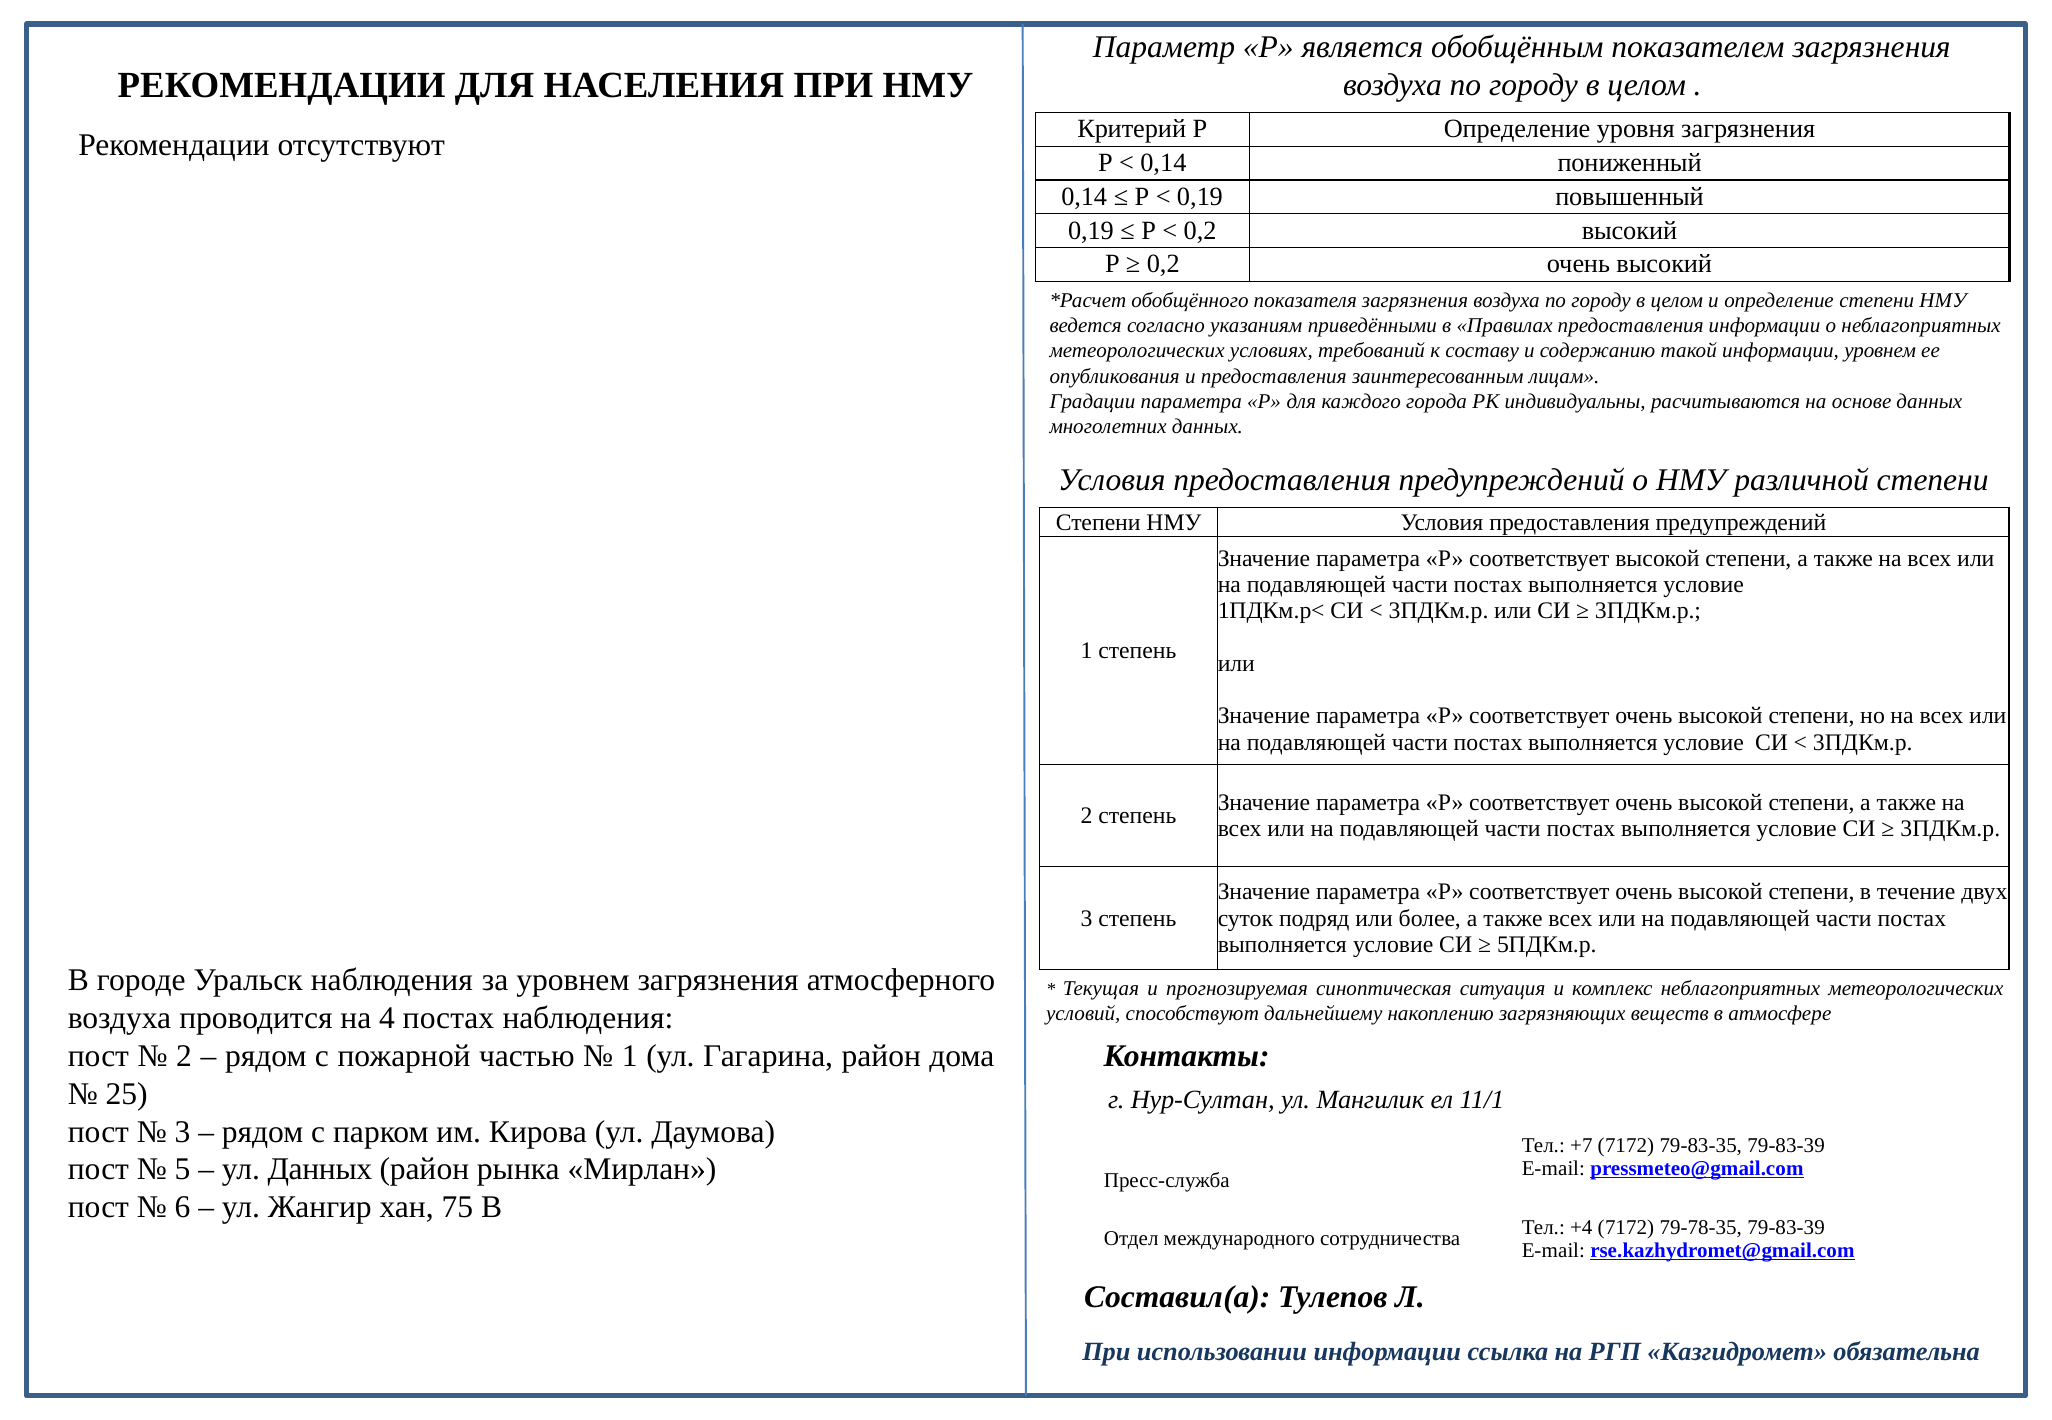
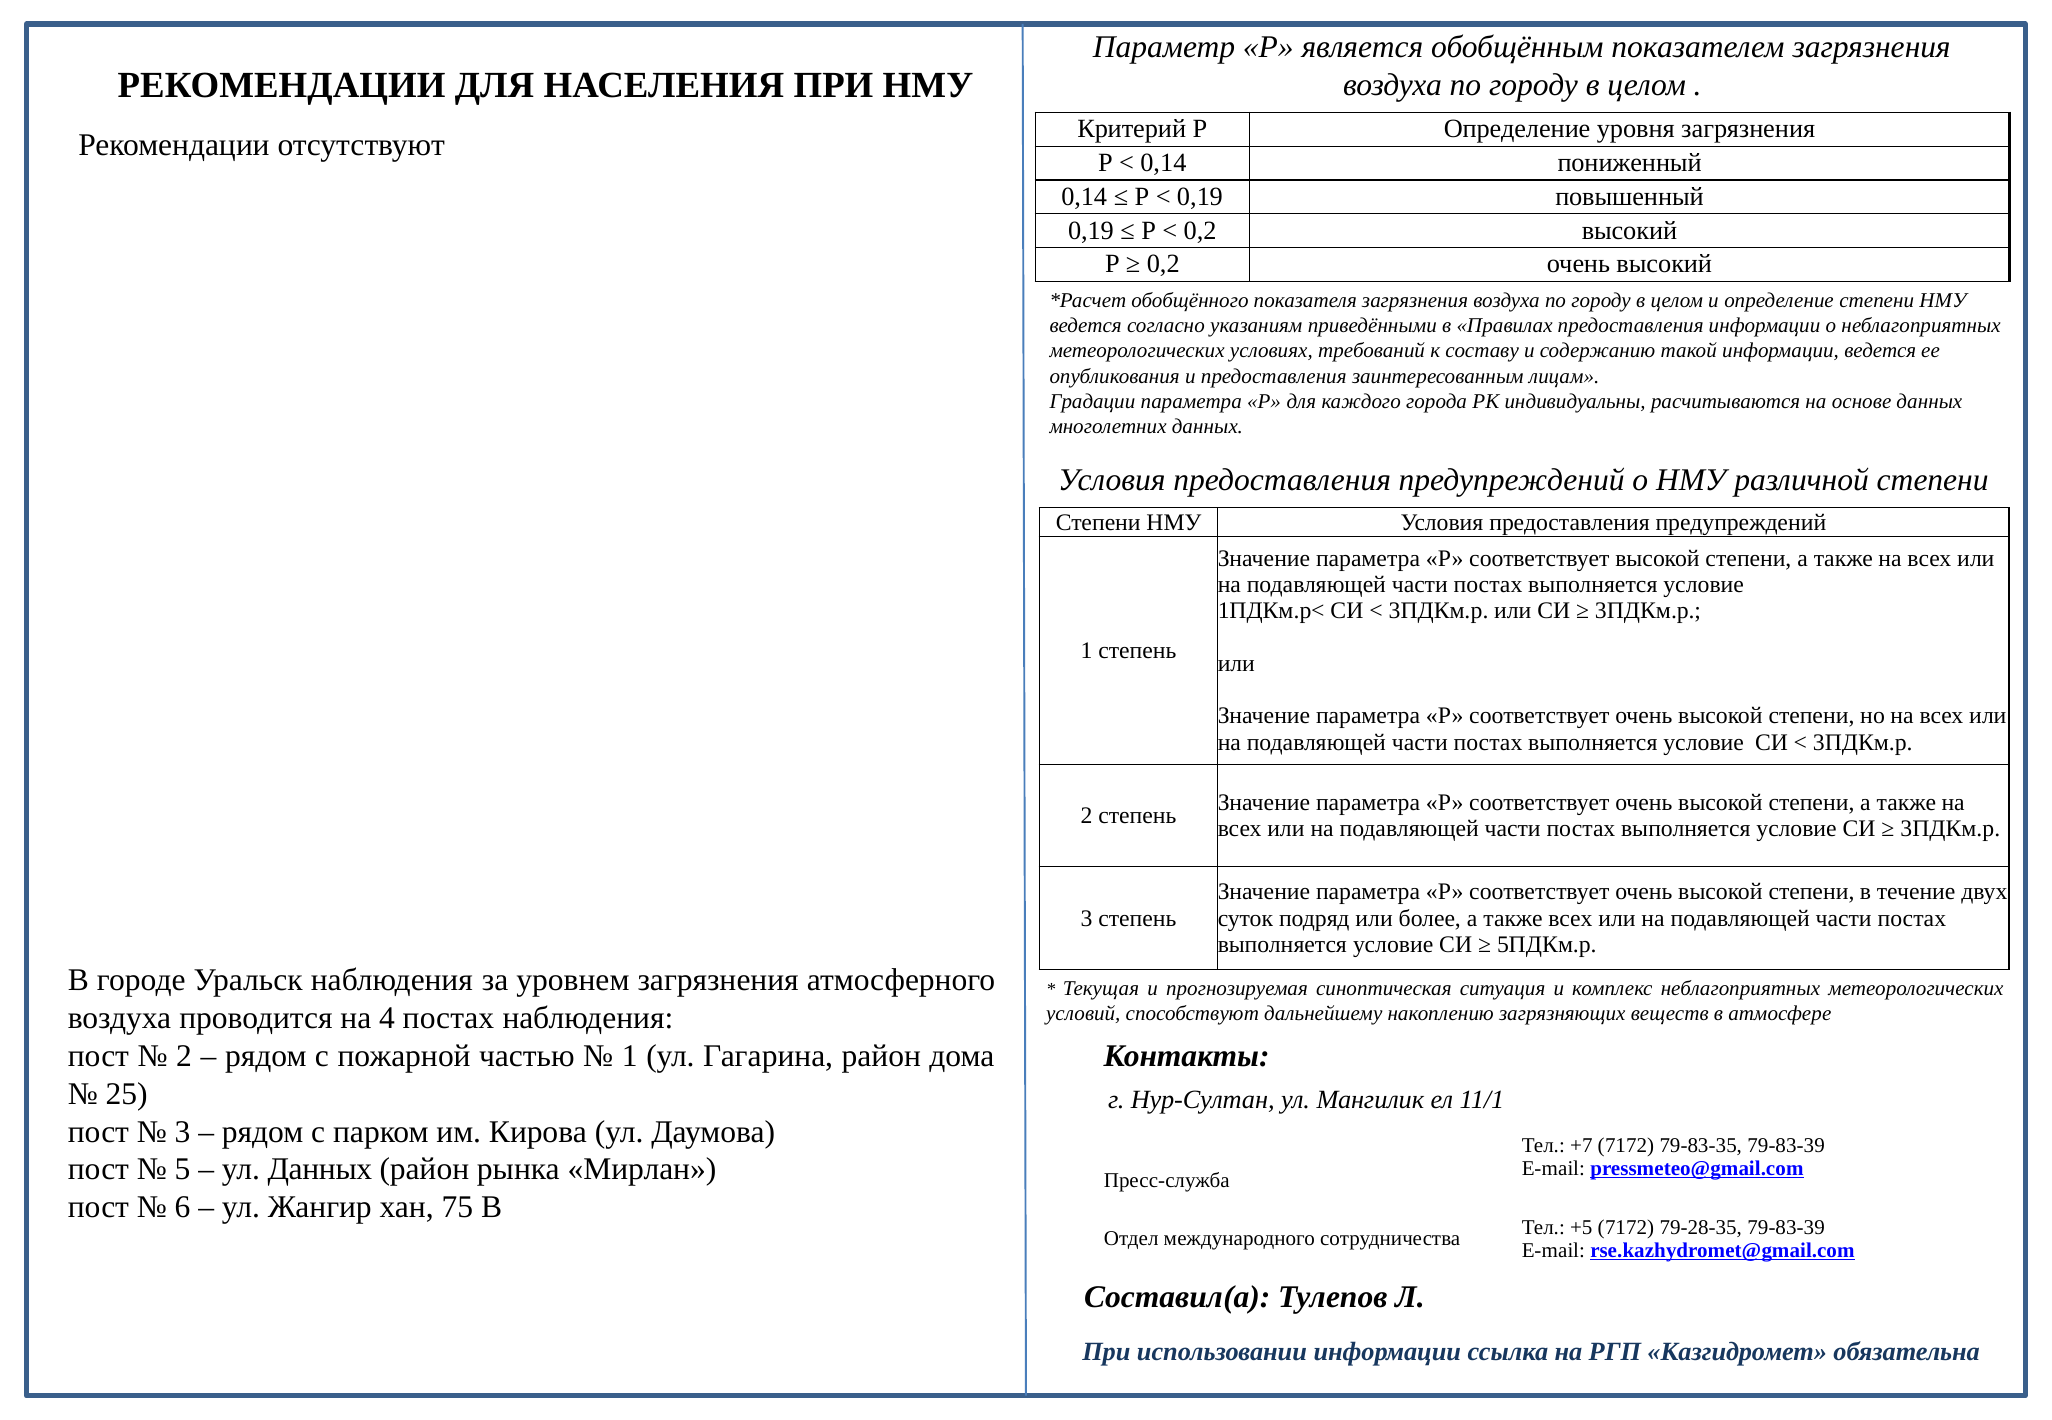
информации уровнем: уровнем -> ведется
+4: +4 -> +5
79-78-35: 79-78-35 -> 79-28-35
